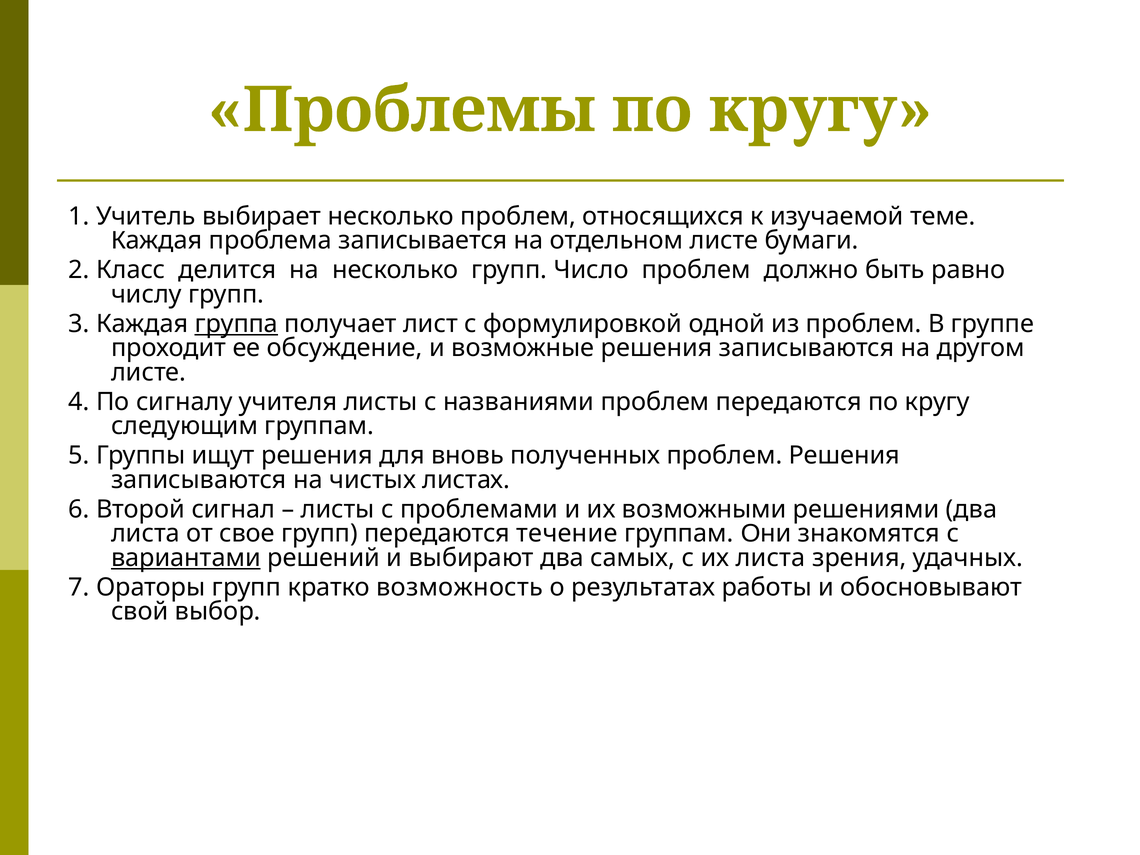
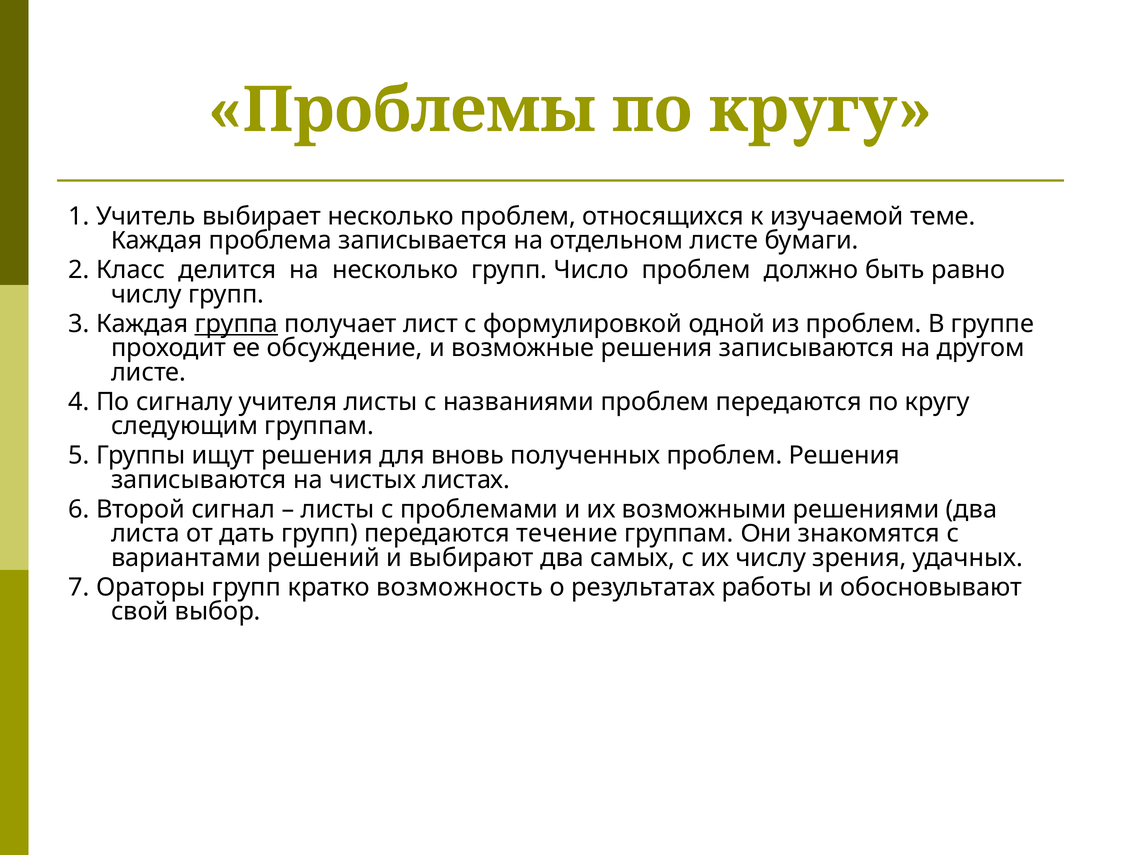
свое: свое -> дать
вариантами underline: present -> none
их листа: листа -> числу
